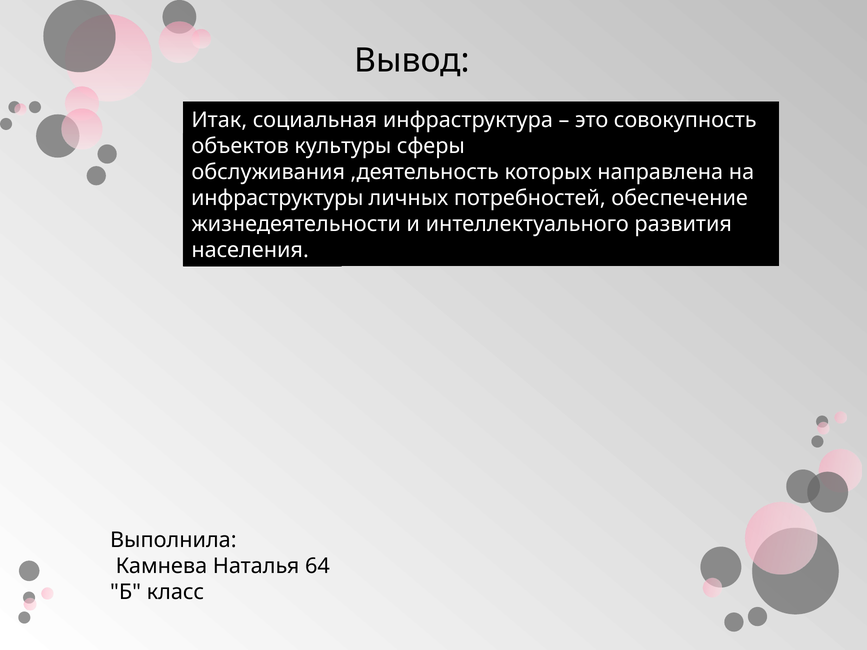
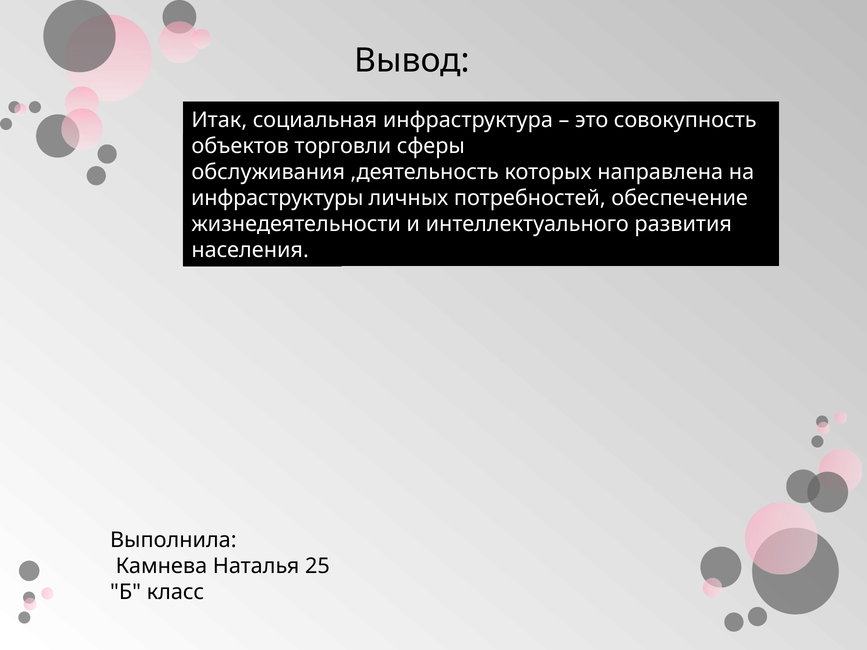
культуры: культуры -> торговли
64: 64 -> 25
